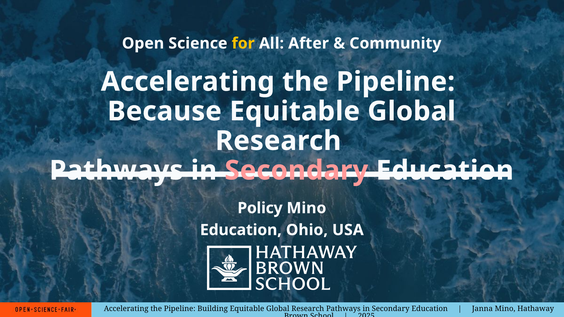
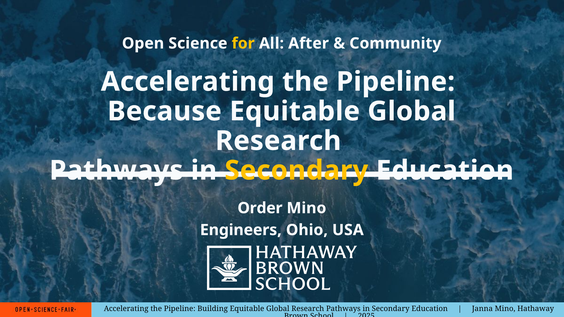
Secondary at (296, 171) colour: pink -> yellow
Policy: Policy -> Order
Education at (241, 230): Education -> Engineers
